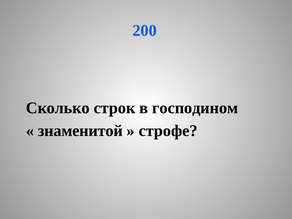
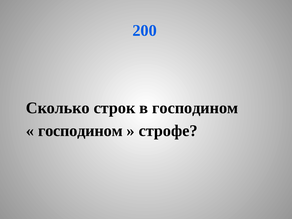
знаменитой at (80, 131): знаменитой -> господином
